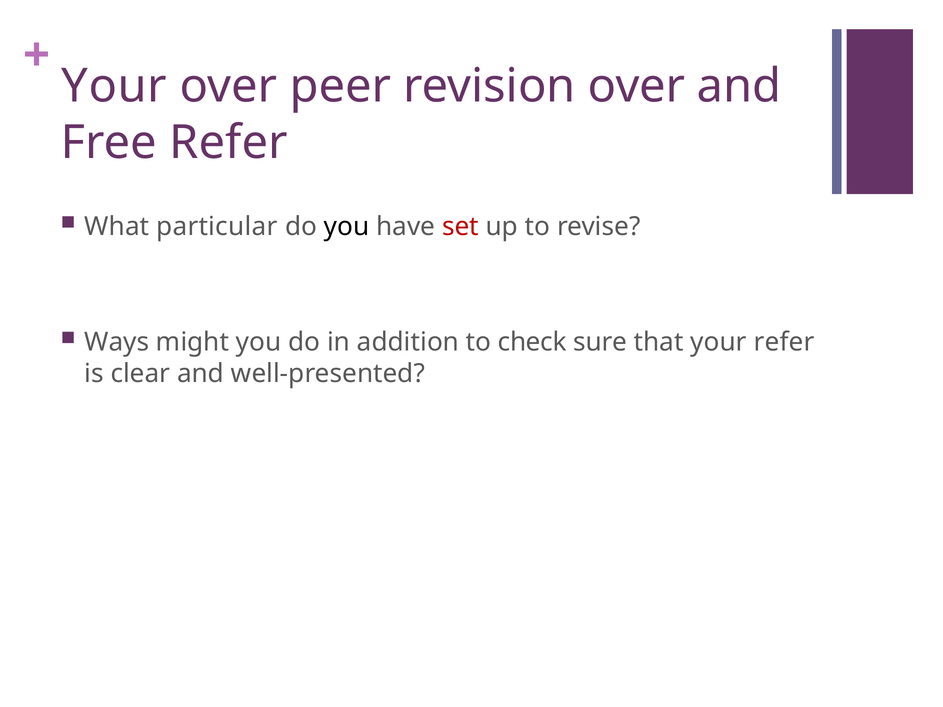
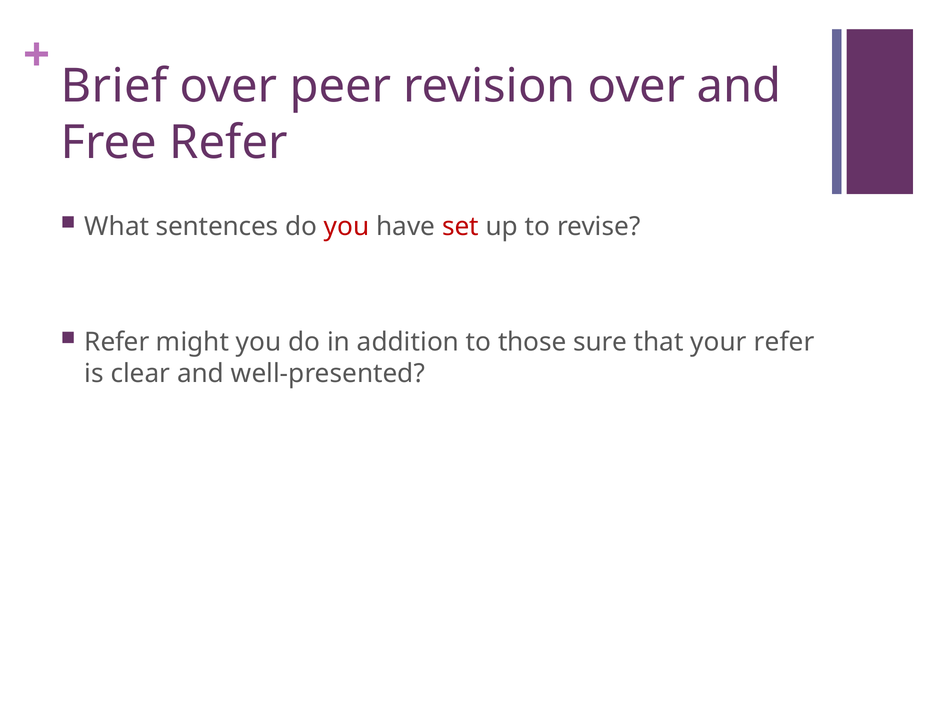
Your at (114, 86): Your -> Brief
particular: particular -> sentences
you at (347, 227) colour: black -> red
Ways at (117, 342): Ways -> Refer
check: check -> those
